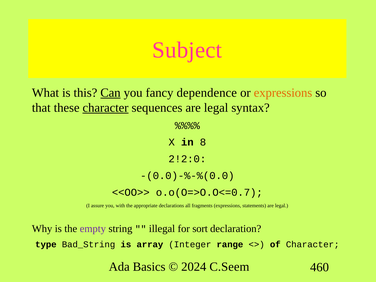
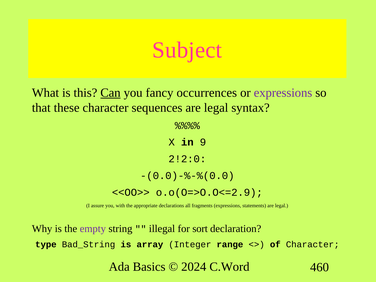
dependence: dependence -> occurrences
expressions at (283, 93) colour: orange -> purple
character at (106, 108) underline: present -> none
8: 8 -> 9
o.o(O=>O.O<=0.7: o.o(O=>O.O<=0.7 -> o.o(O=>O.O<=2.9
C.Seem: C.Seem -> C.Word
